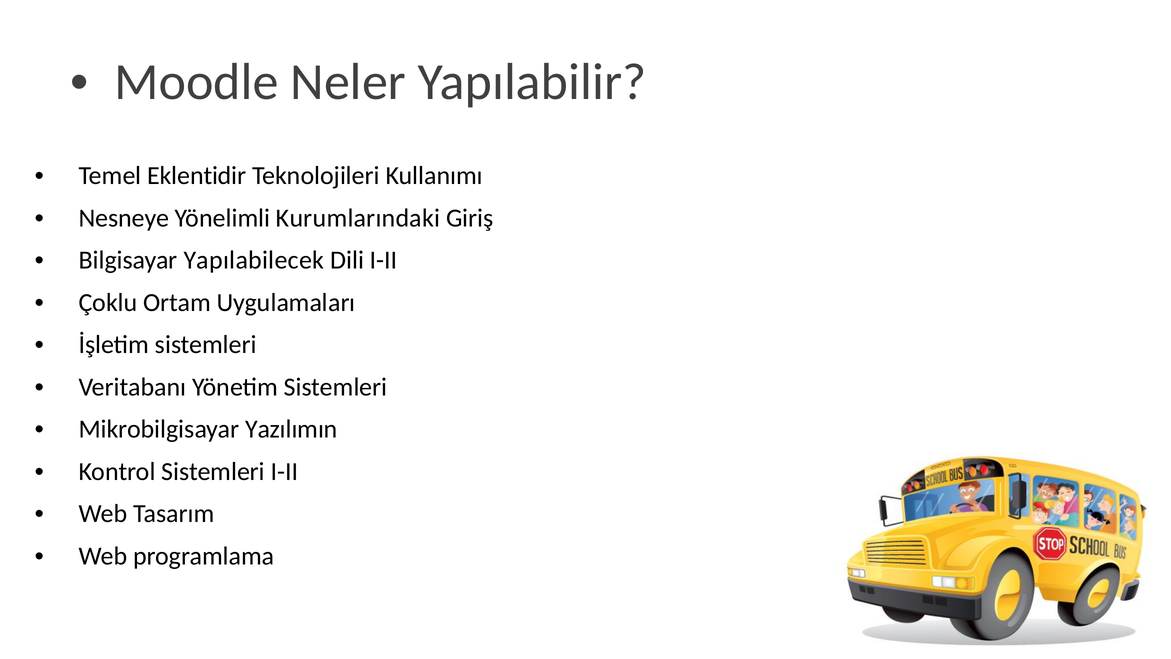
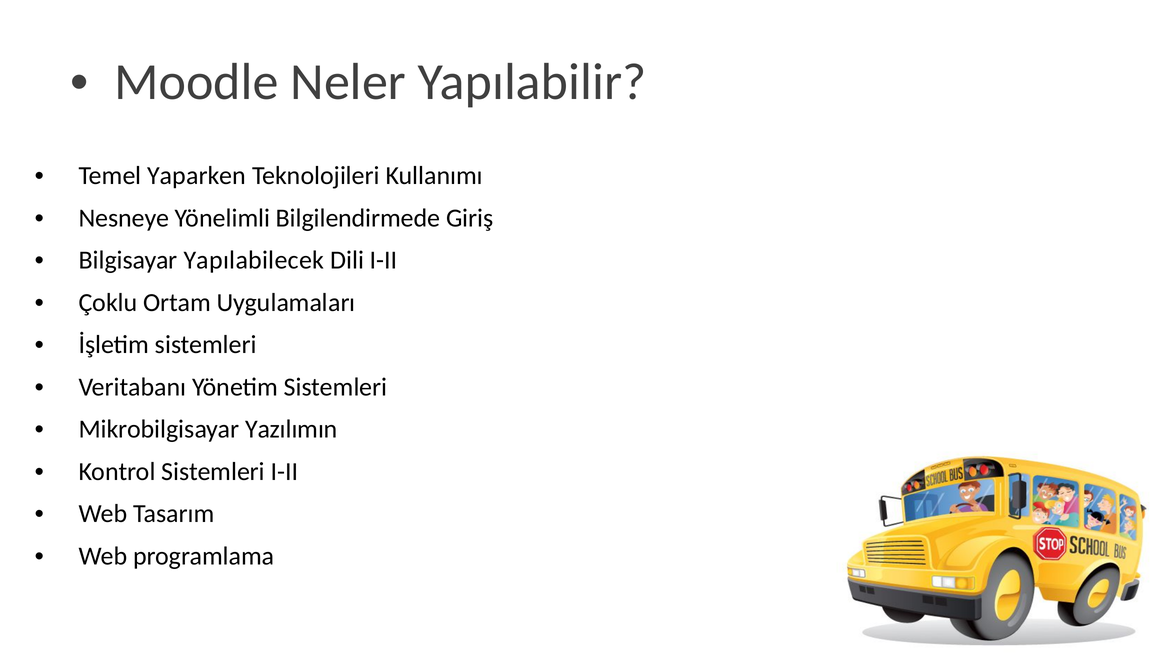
Eklentidir: Eklentidir -> Yaparken
Kurumlarındaki: Kurumlarındaki -> Bilgilendirmede
